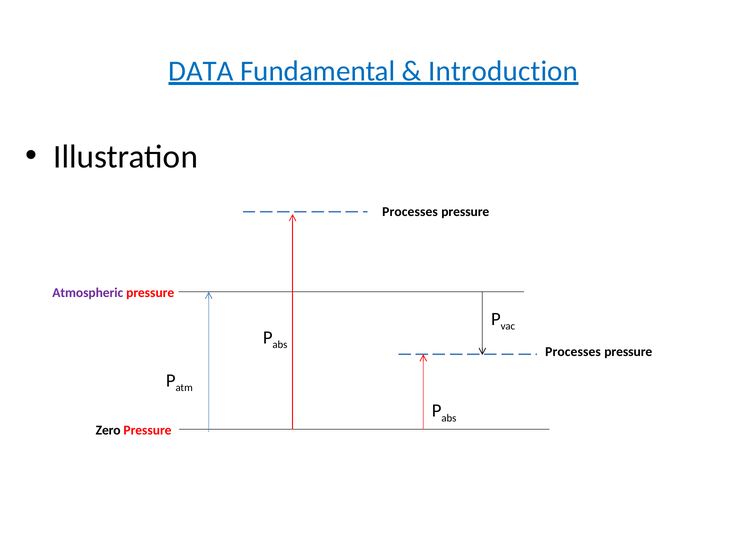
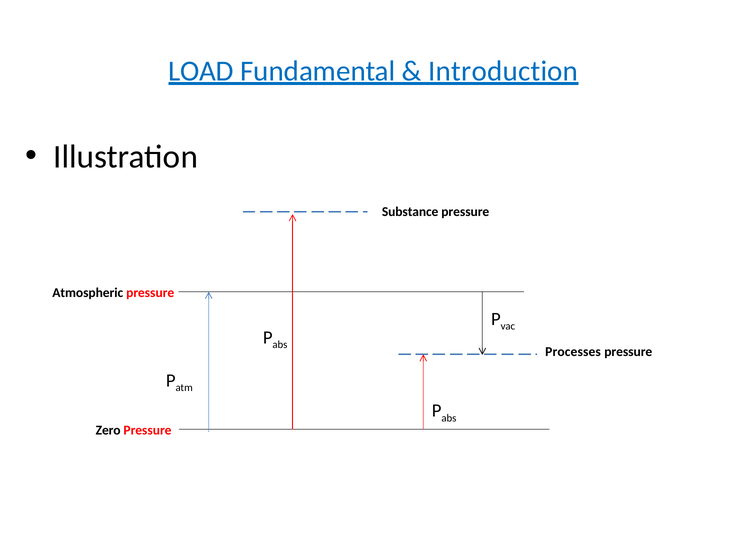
DATA: DATA -> LOAD
Processes at (410, 212): Processes -> Substance
Atmospheric colour: purple -> black
